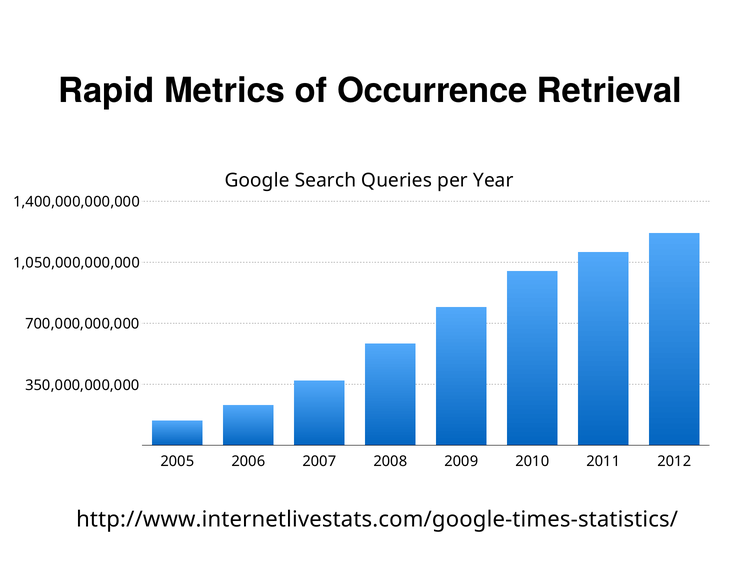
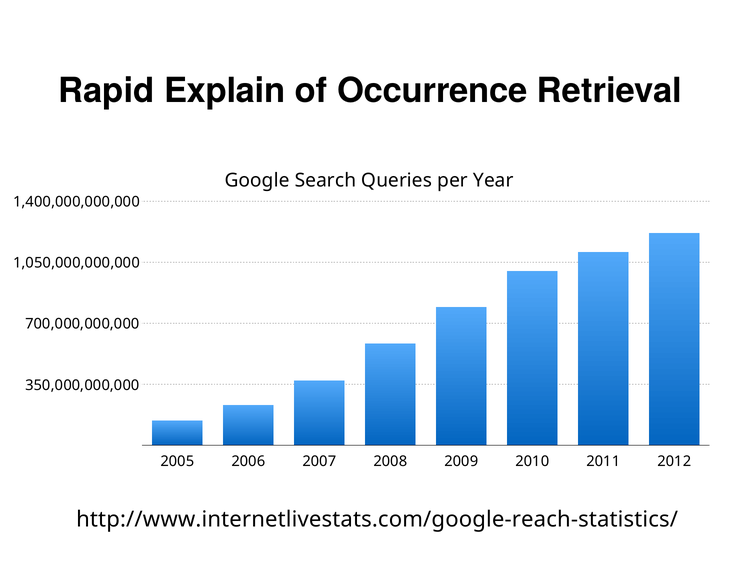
Metrics: Metrics -> Explain
http://www.internetlivestats.com/google-times-statistics/: http://www.internetlivestats.com/google-times-statistics/ -> http://www.internetlivestats.com/google-reach-statistics/
